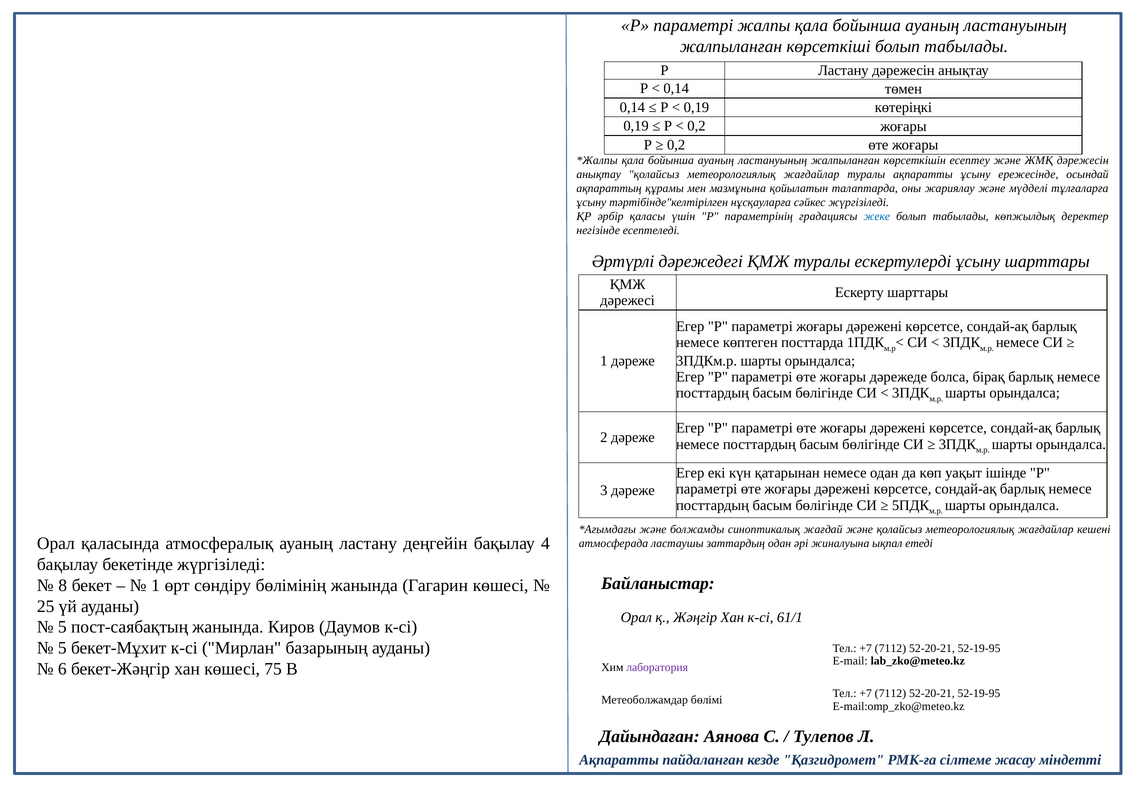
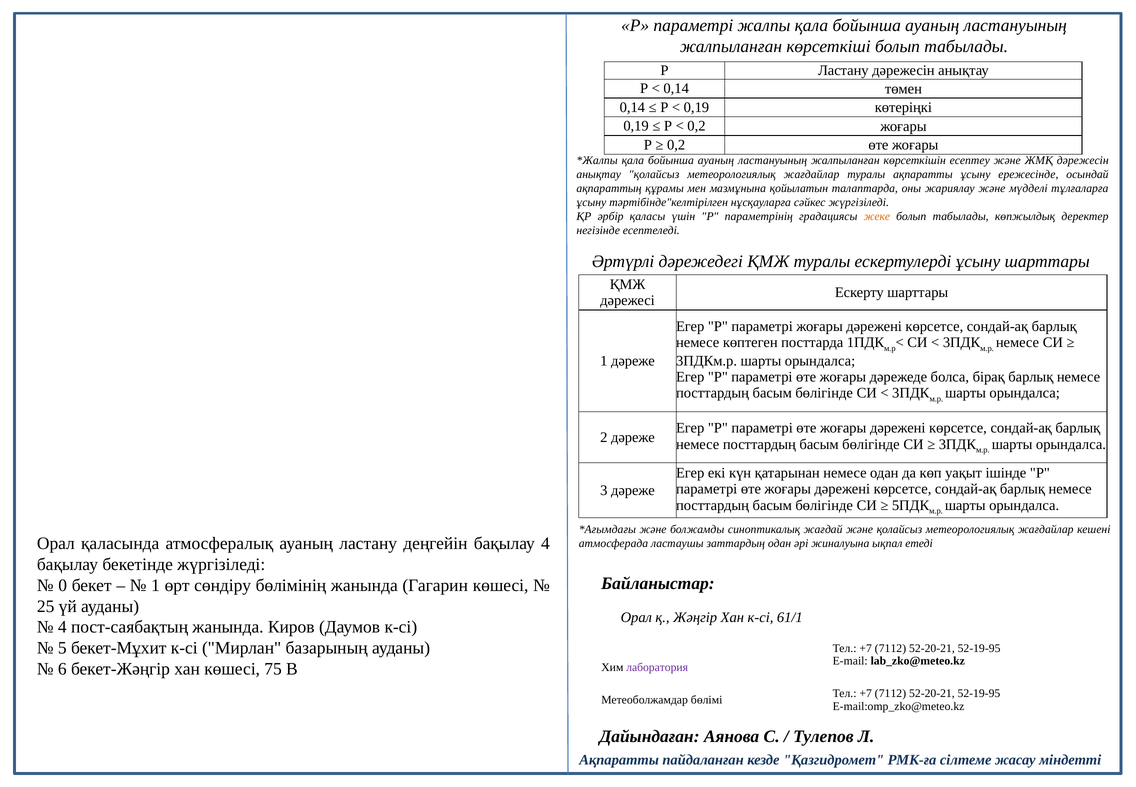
жеке colour: blue -> orange
8: 8 -> 0
5 at (62, 627): 5 -> 4
